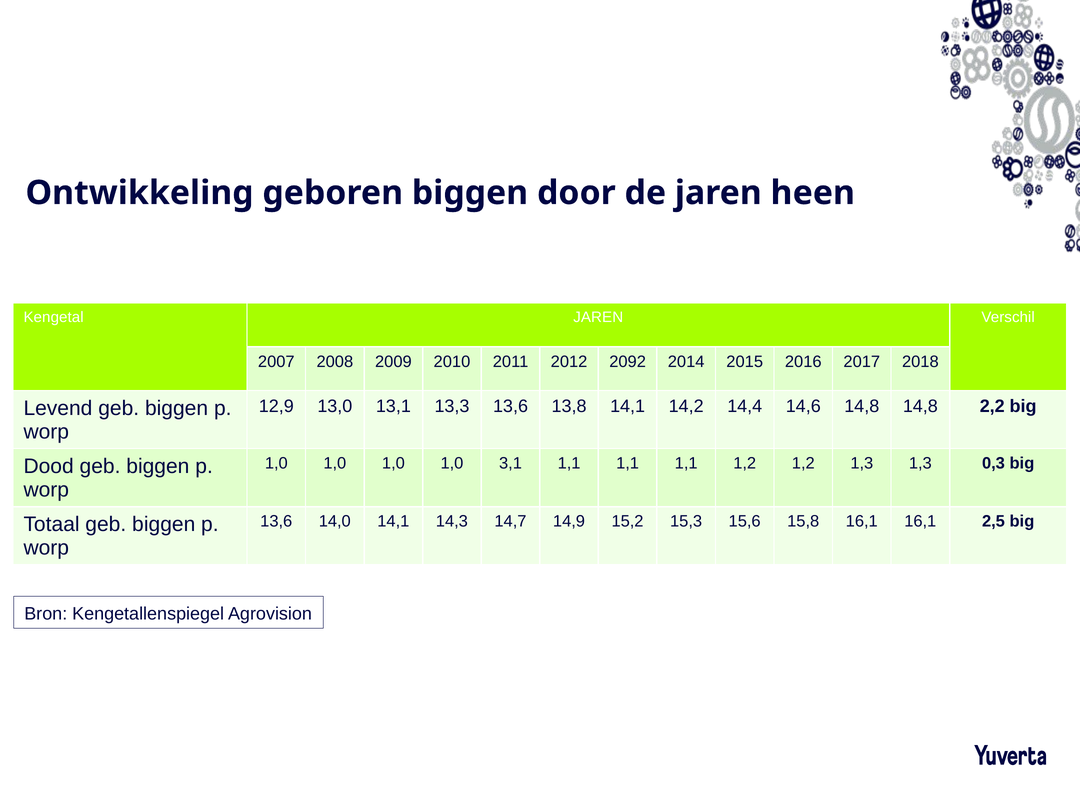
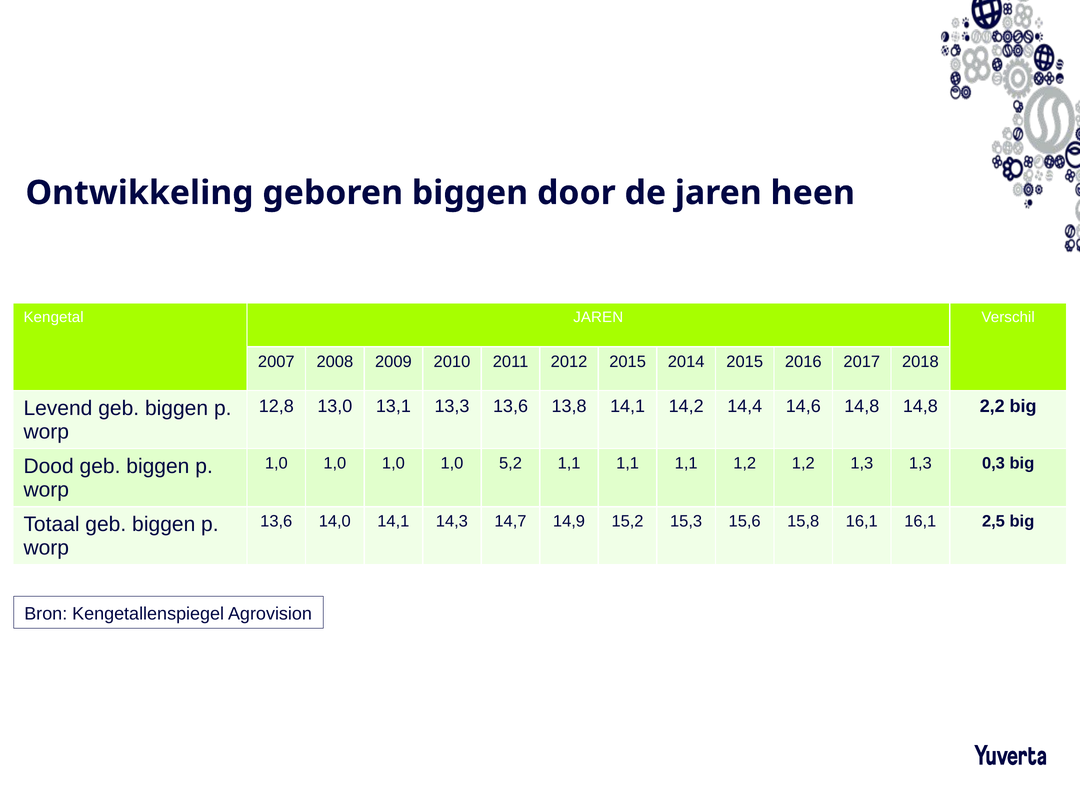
2012 2092: 2092 -> 2015
12,9: 12,9 -> 12,8
3,1: 3,1 -> 5,2
